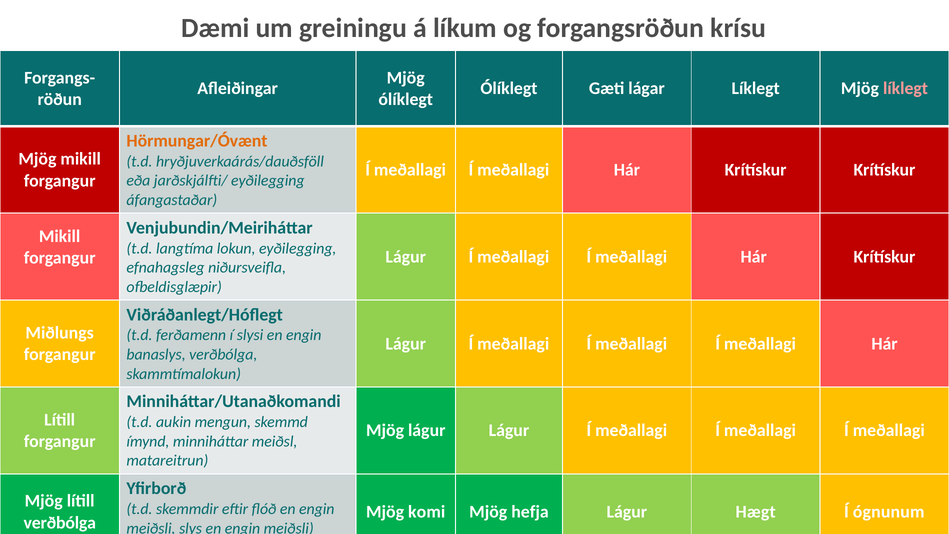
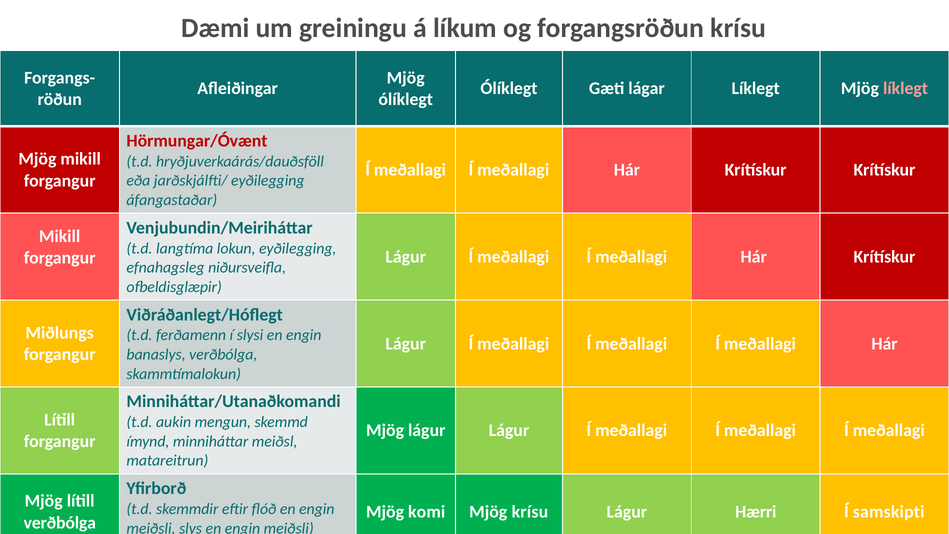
Hörmungar/Óvænt colour: orange -> red
Mjög hefja: hefja -> krísu
Hægt: Hægt -> Hærri
ógnunum: ógnunum -> samskipti
